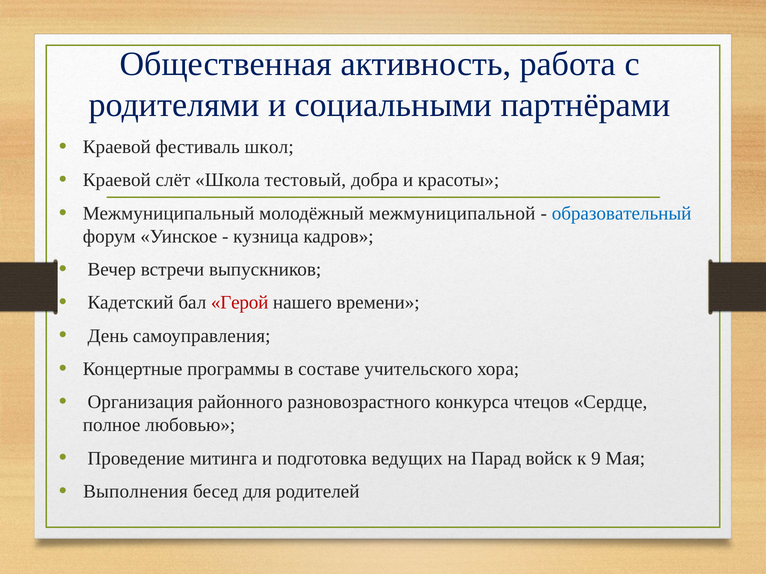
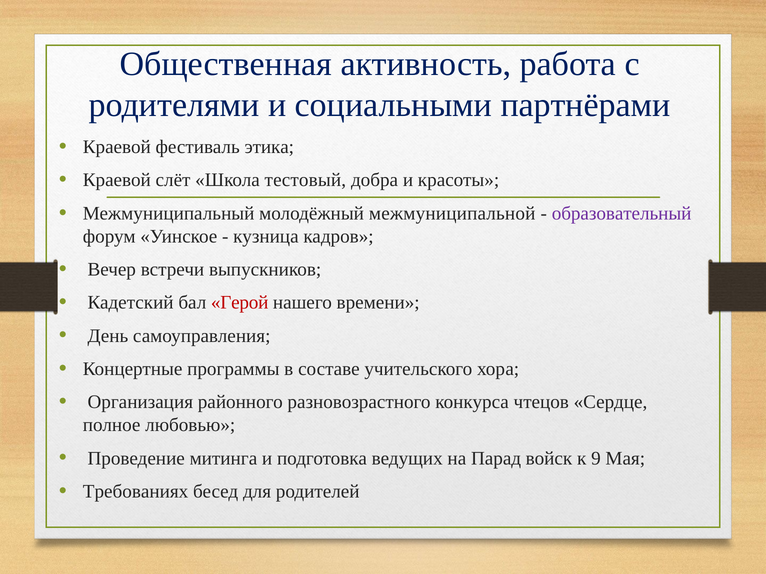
школ: школ -> этика
образовательный colour: blue -> purple
Выполнения: Выполнения -> Требованиях
